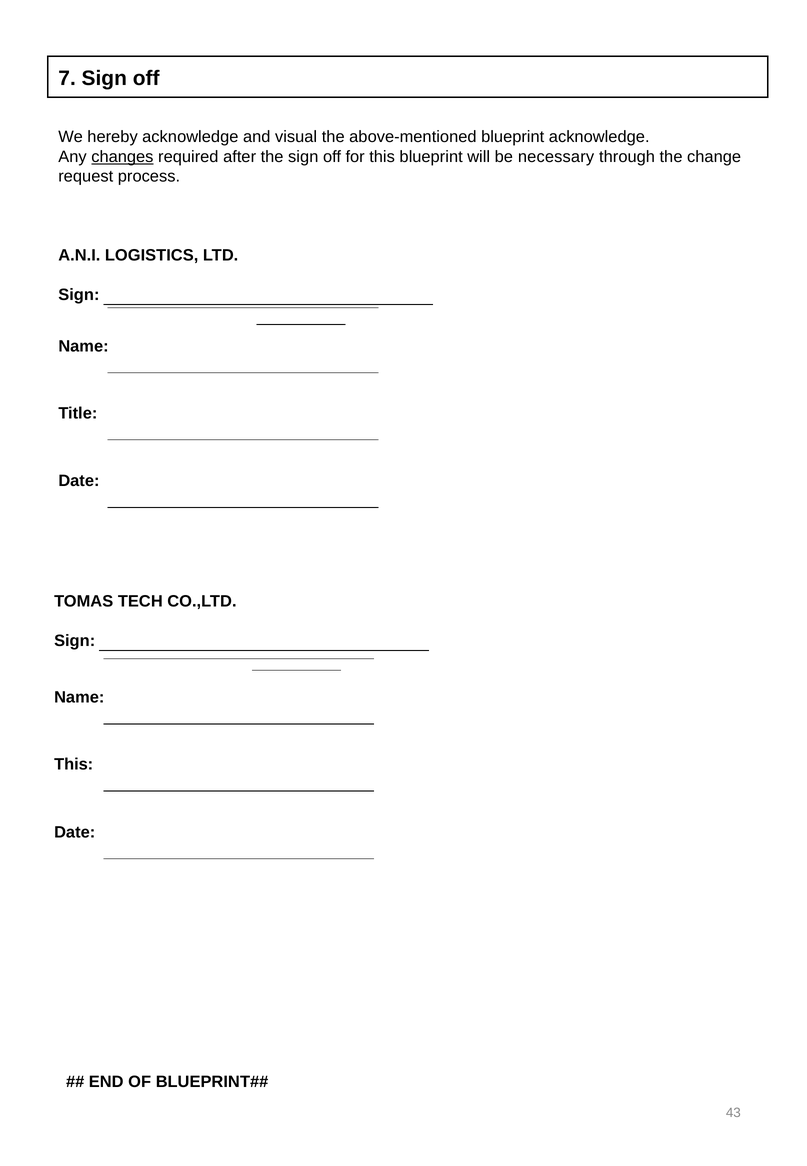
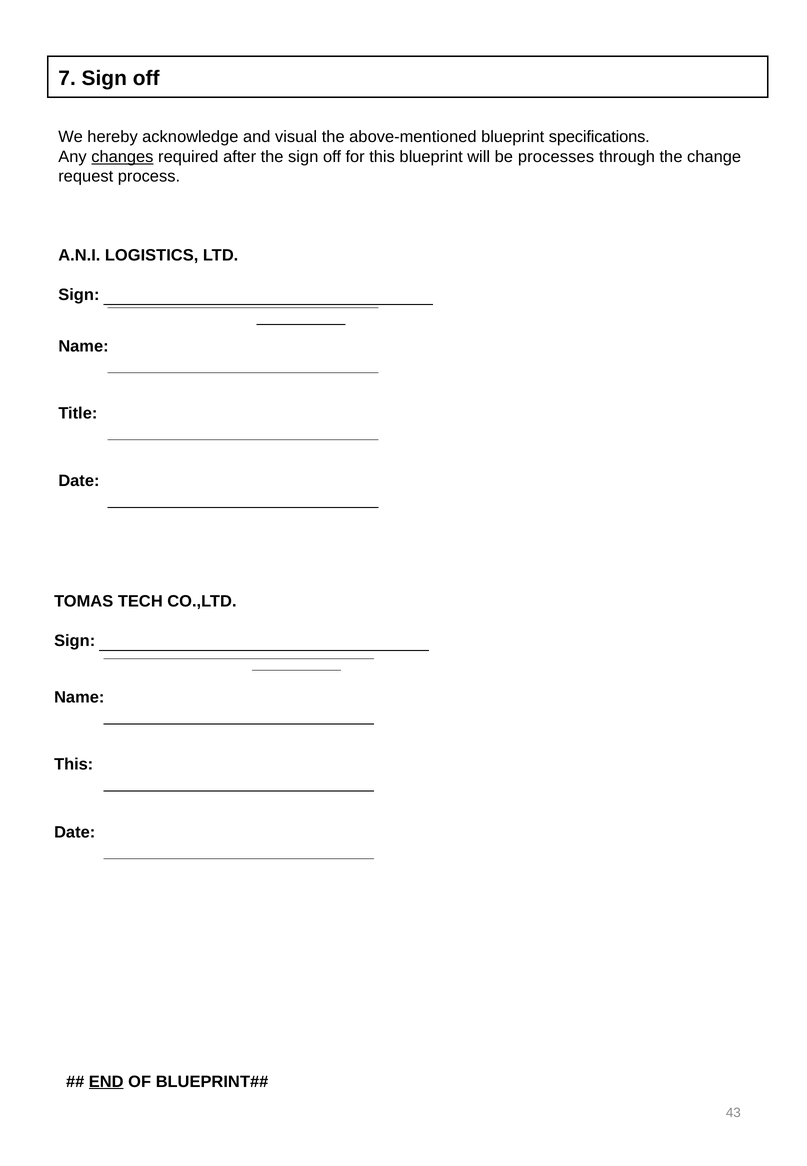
blueprint acknowledge: acknowledge -> specifications
necessary: necessary -> processes
END underline: none -> present
